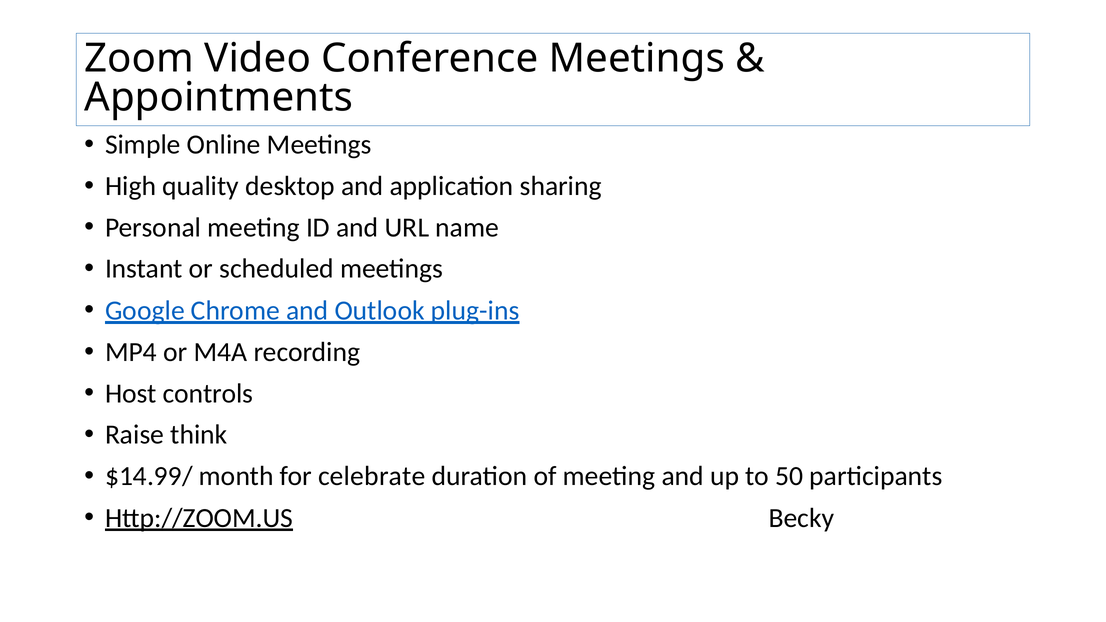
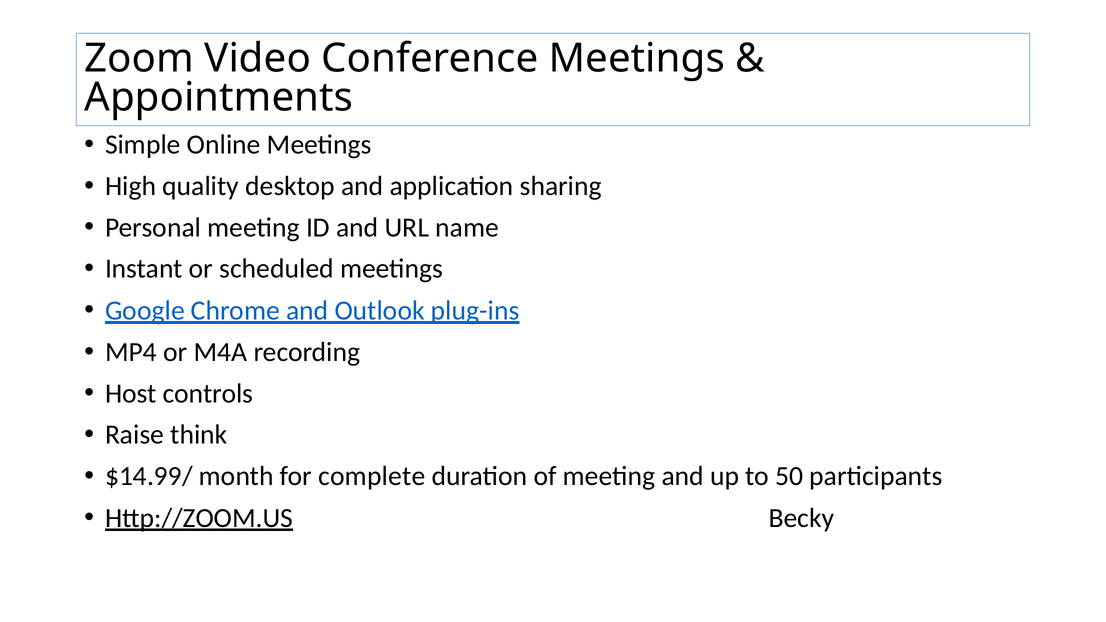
celebrate: celebrate -> complete
